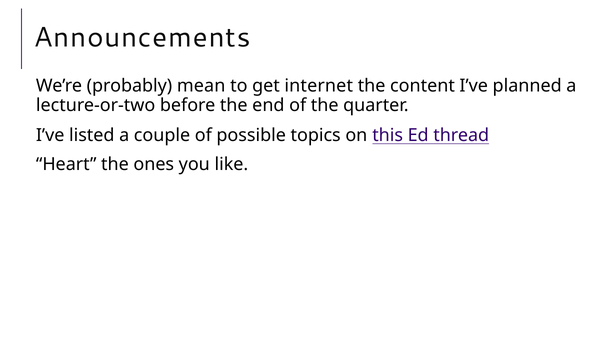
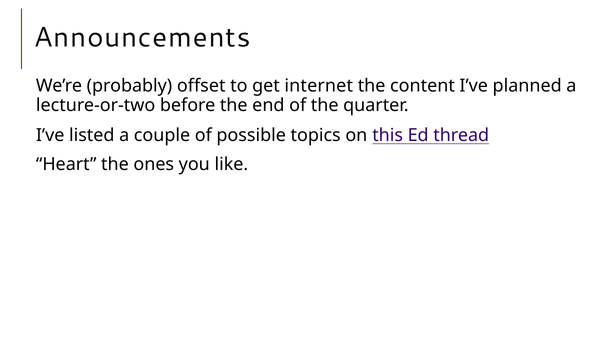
mean: mean -> offset
